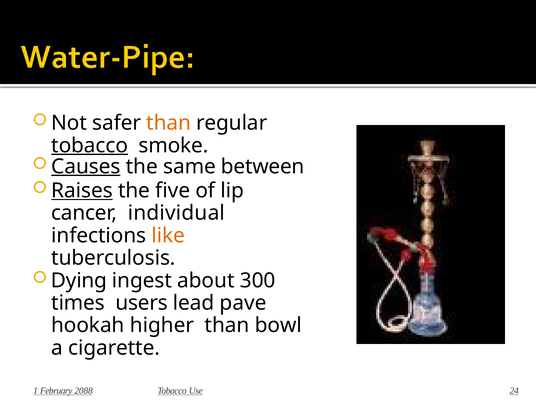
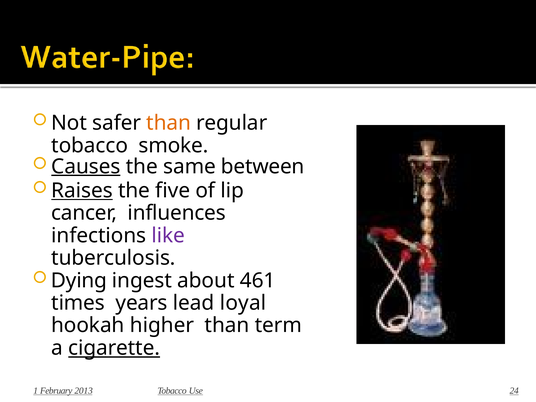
tobacco at (90, 145) underline: present -> none
individual: individual -> influences
like colour: orange -> purple
300: 300 -> 461
users: users -> years
pave: pave -> loyal
bowl: bowl -> term
cigarette underline: none -> present
2088: 2088 -> 2013
